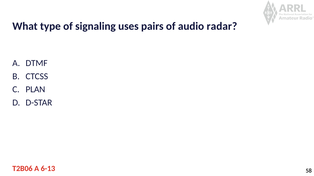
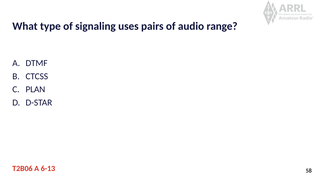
radar: radar -> range
